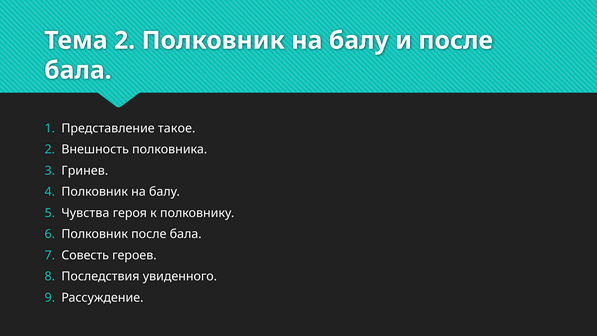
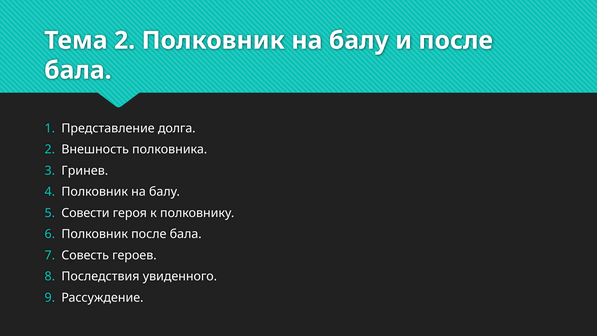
такое: такое -> долга
Чувства: Чувства -> Совести
